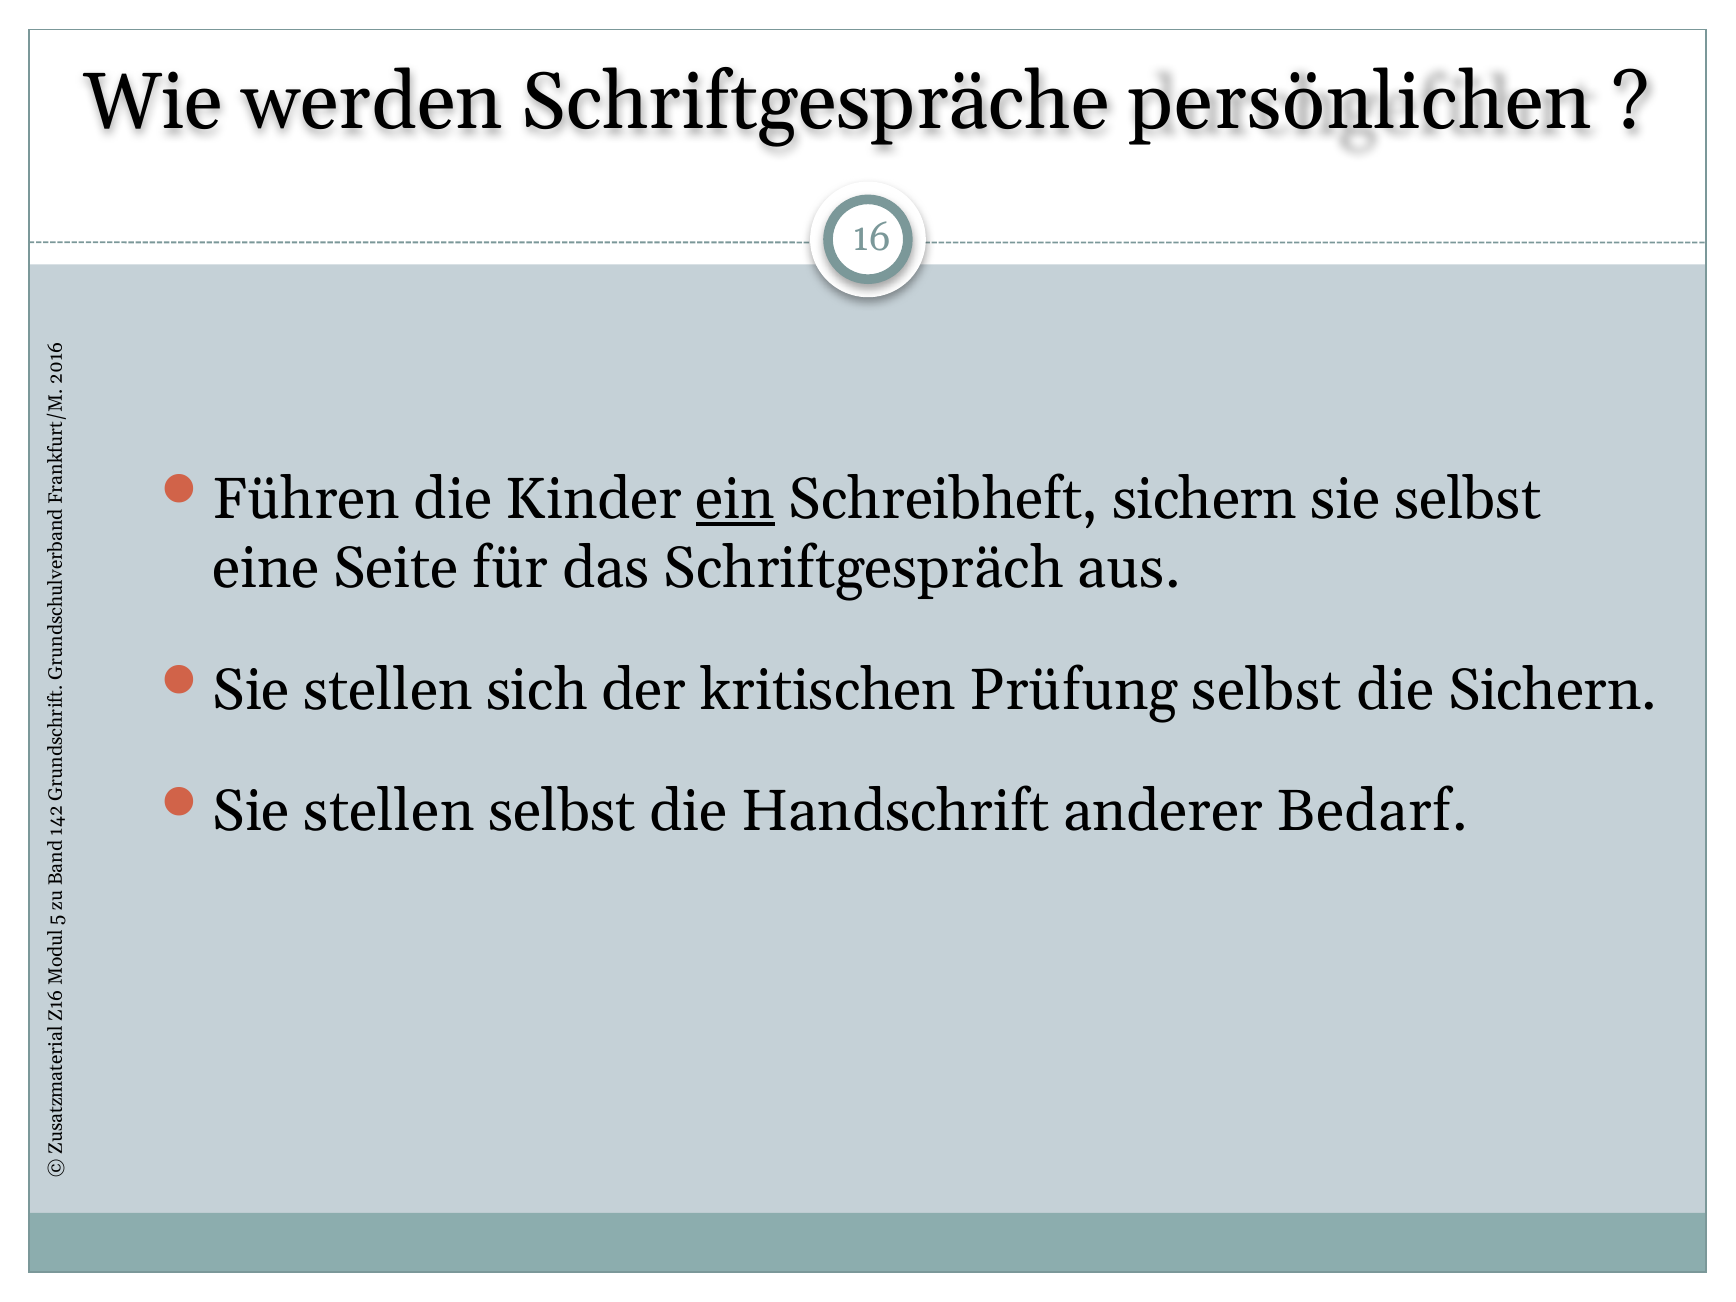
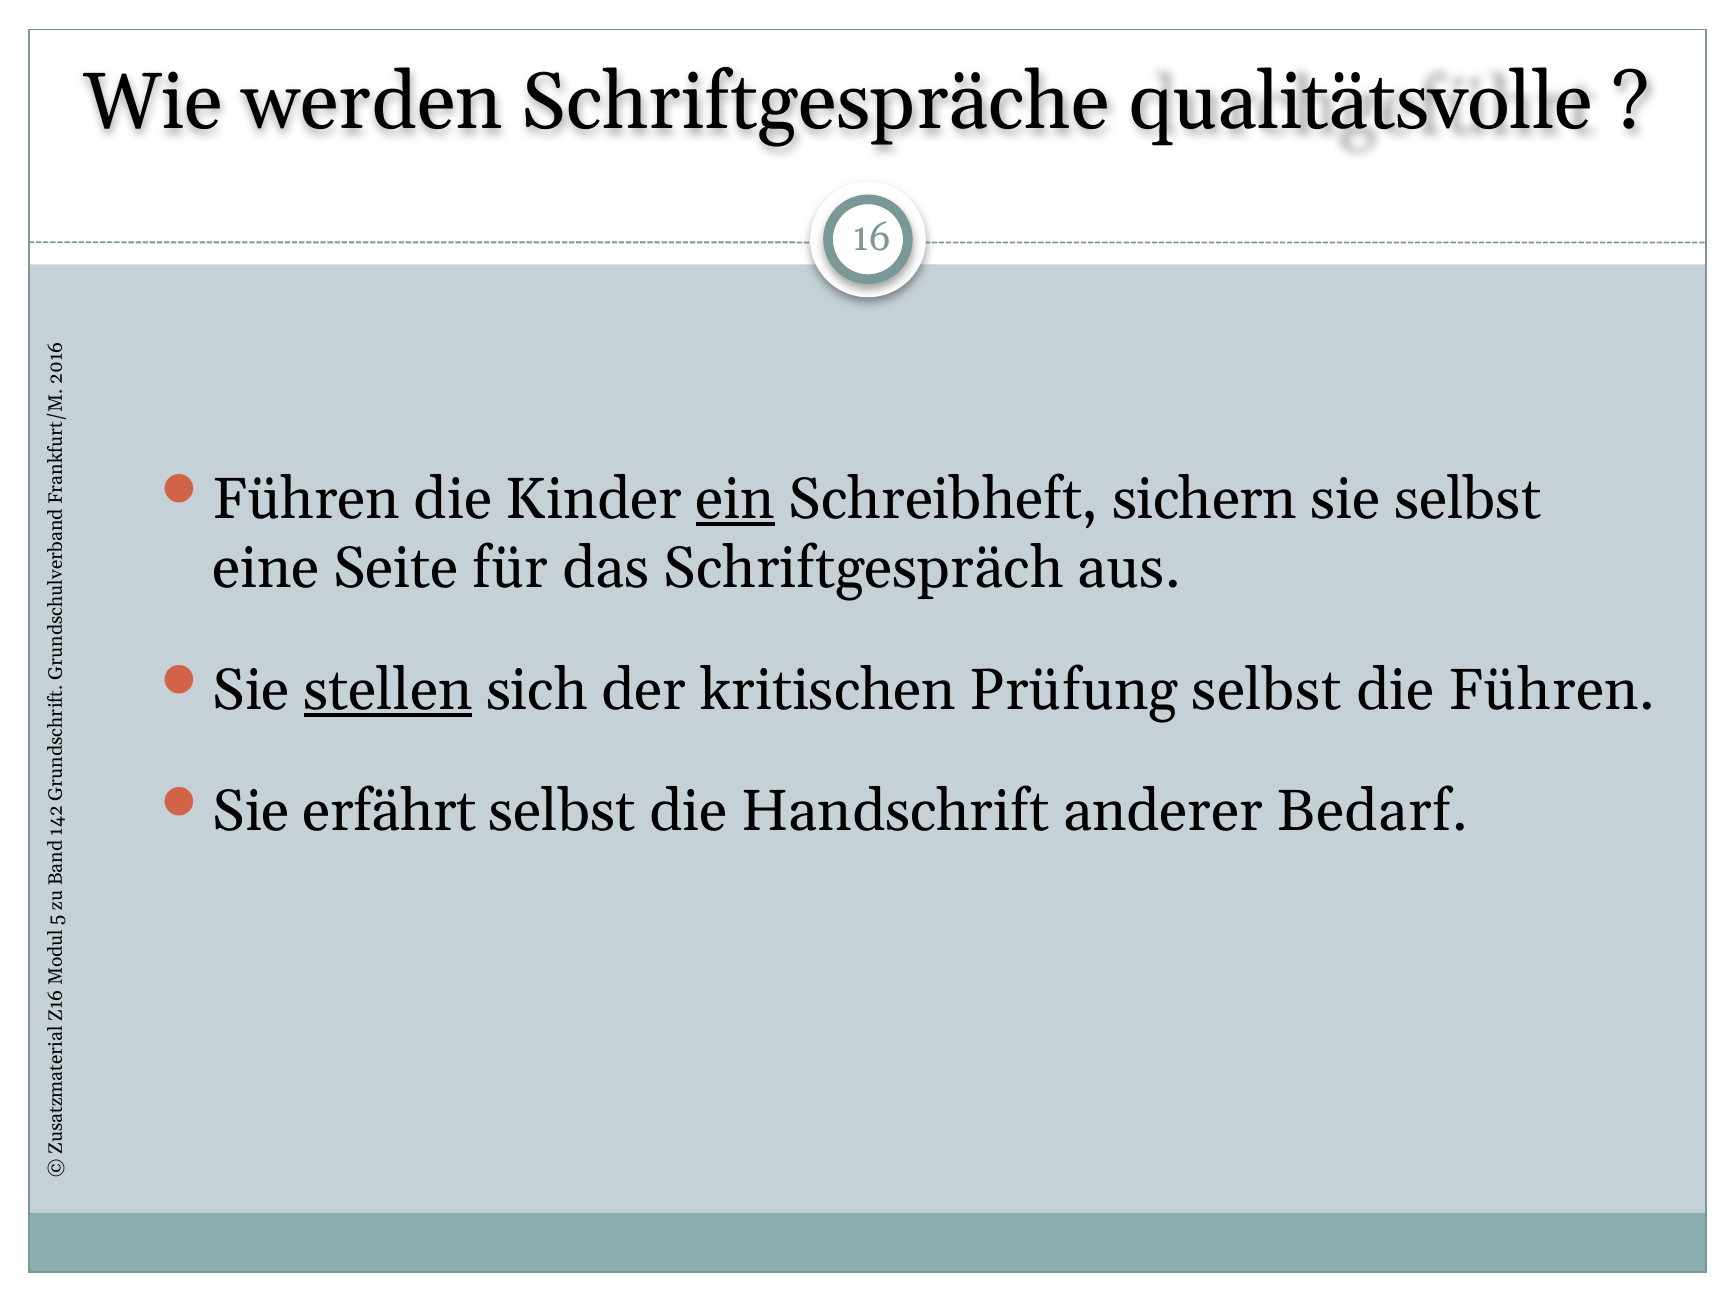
persönlichen: persönlichen -> qualitätsvolle
stellen at (388, 690) underline: none -> present
die Sichern: Sichern -> Führen
stellen at (389, 812): stellen -> erfährt
